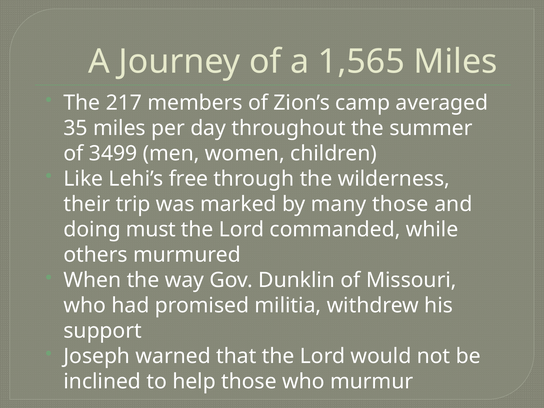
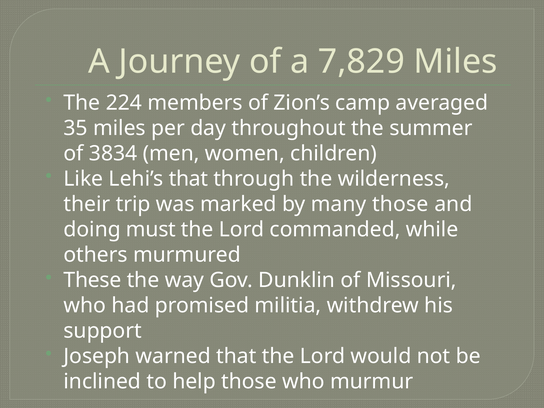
1,565: 1,565 -> 7,829
217: 217 -> 224
3499: 3499 -> 3834
Lehi’s free: free -> that
When: When -> These
